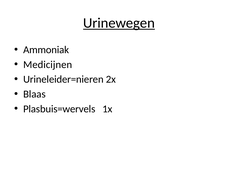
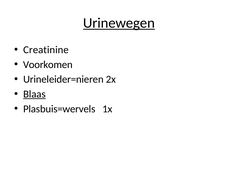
Ammoniak: Ammoniak -> Creatinine
Medicijnen: Medicijnen -> Voorkomen
Blaas underline: none -> present
